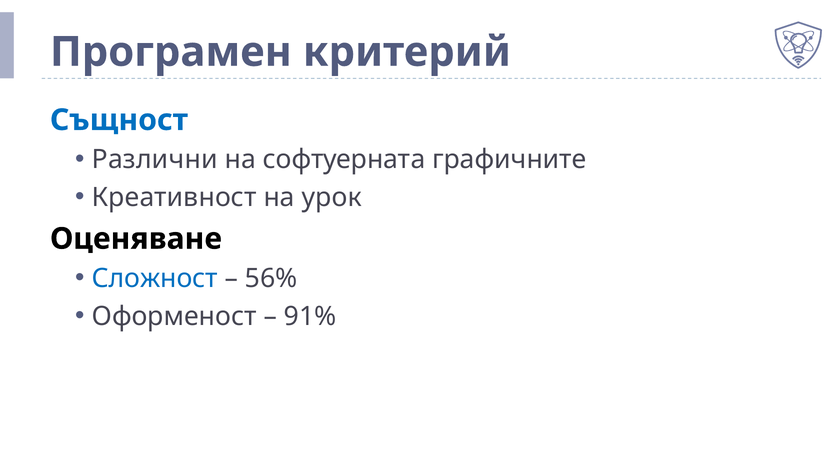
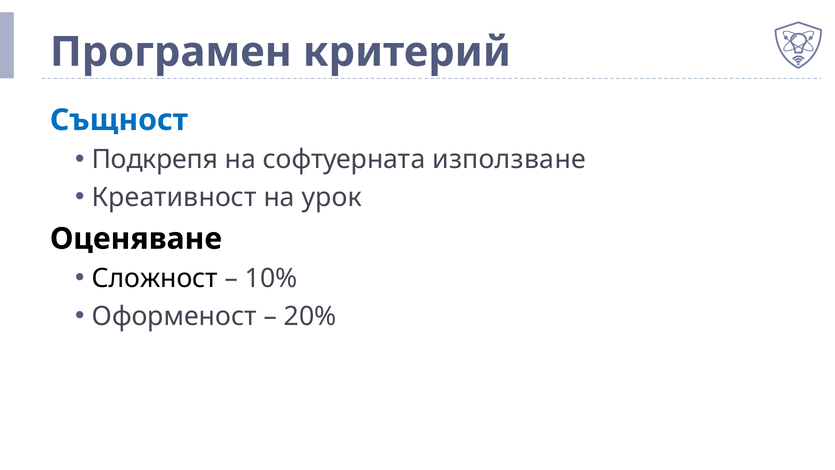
Различни: Различни -> Подкрепя
графичните: графичните -> използване
Сложност colour: blue -> black
56%: 56% -> 10%
91%: 91% -> 20%
